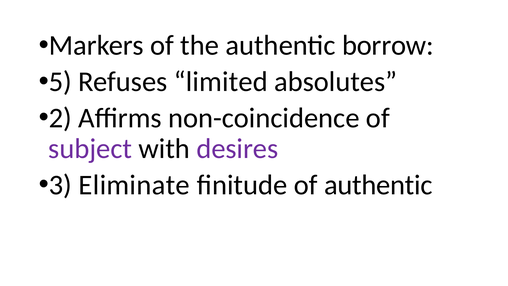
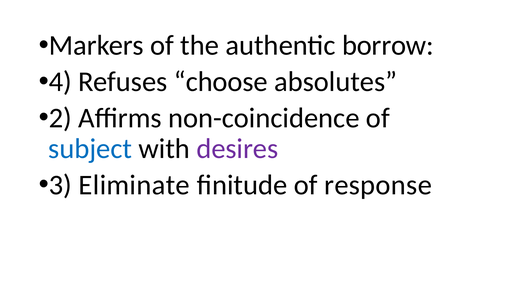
5: 5 -> 4
limited: limited -> choose
subject colour: purple -> blue
of authentic: authentic -> response
